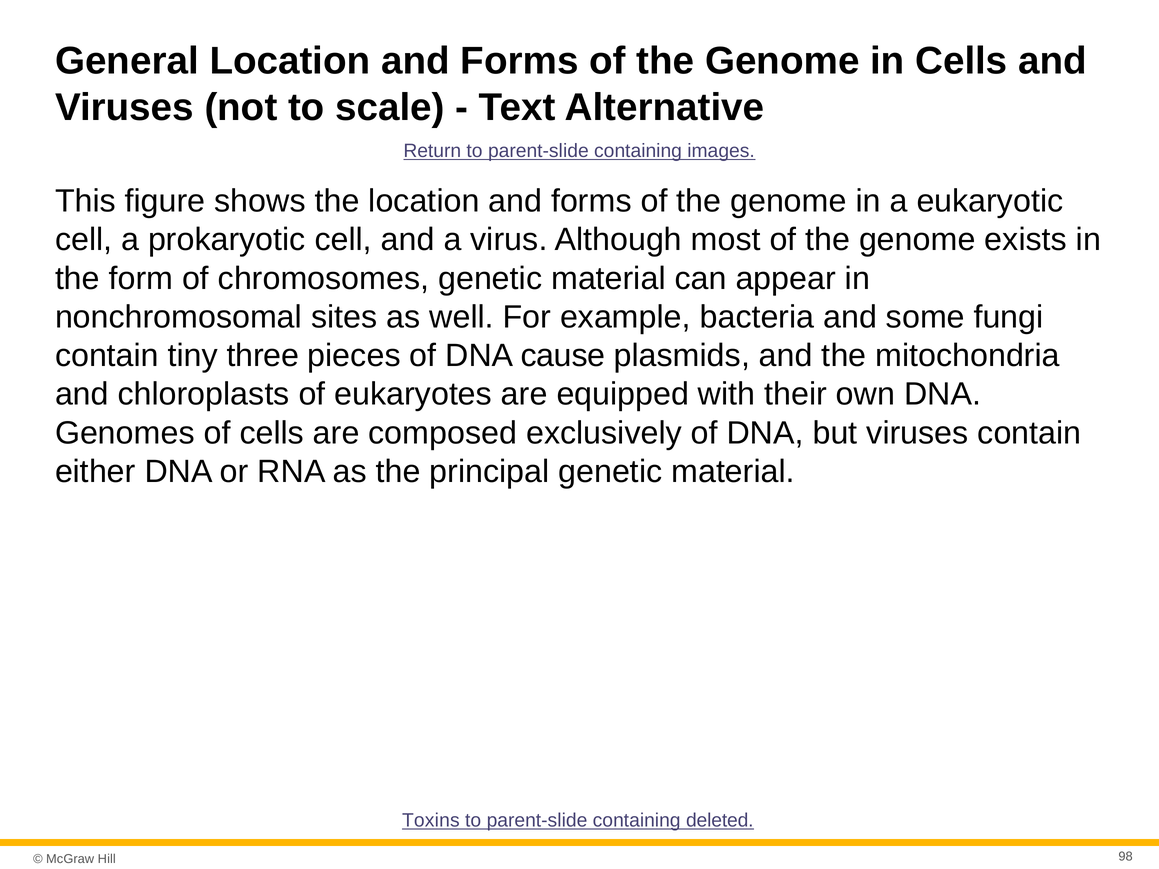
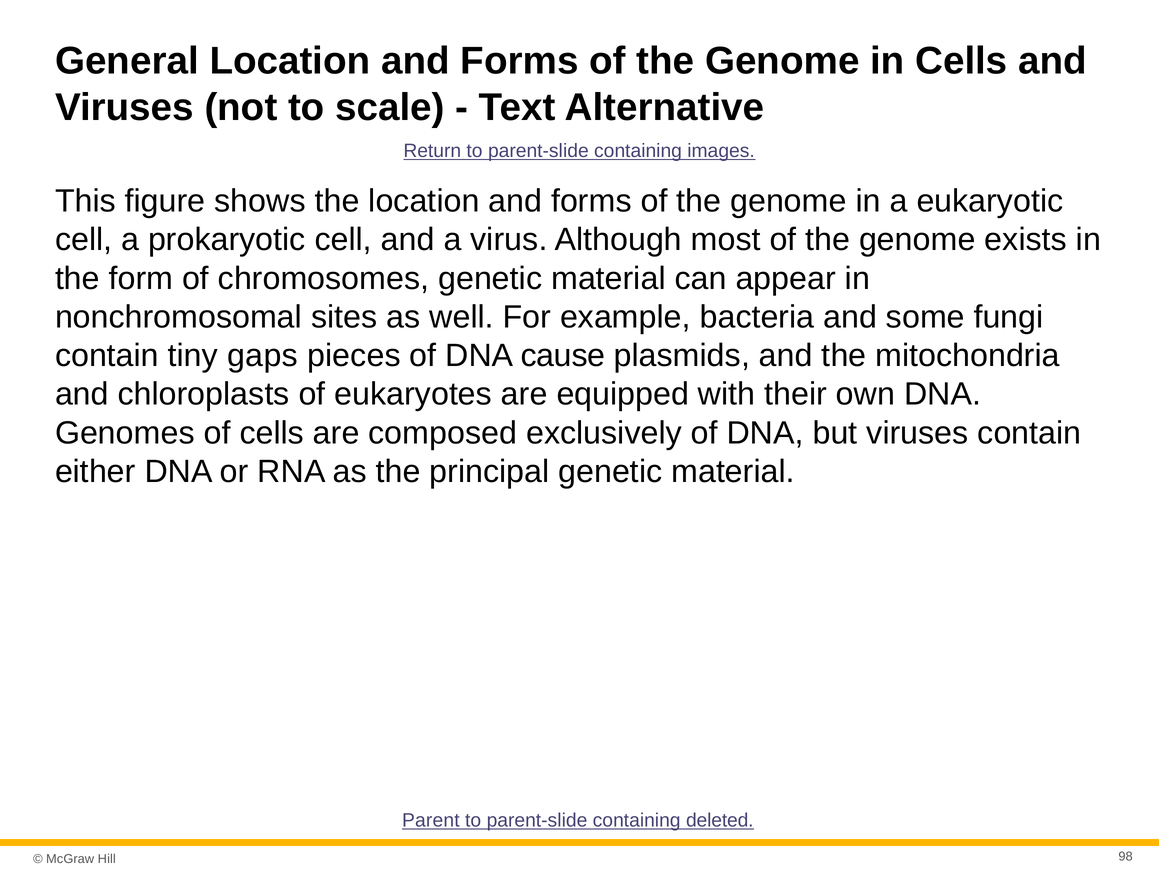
three: three -> gaps
Toxins: Toxins -> Parent
